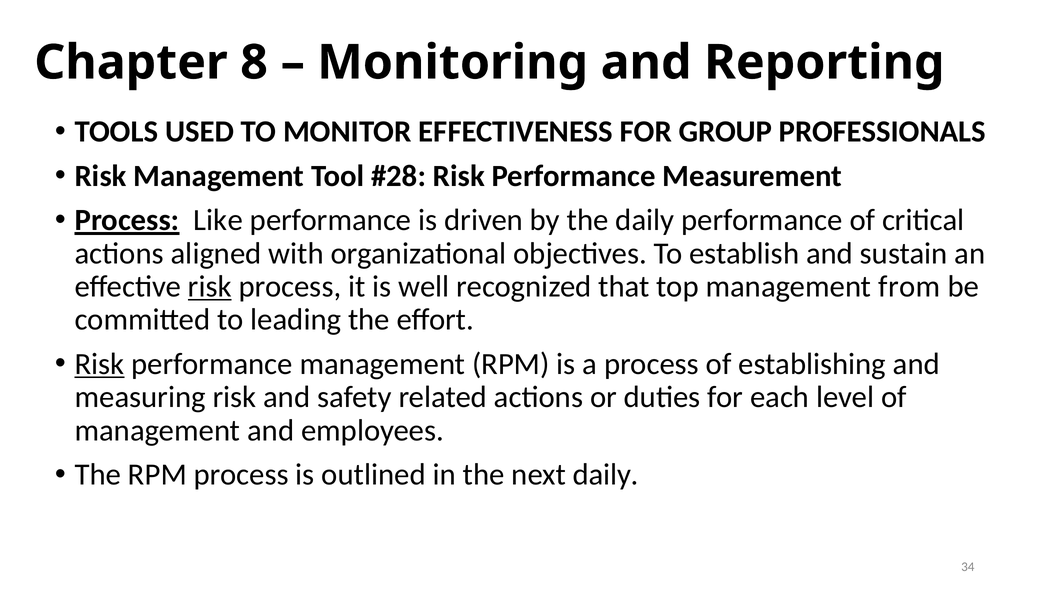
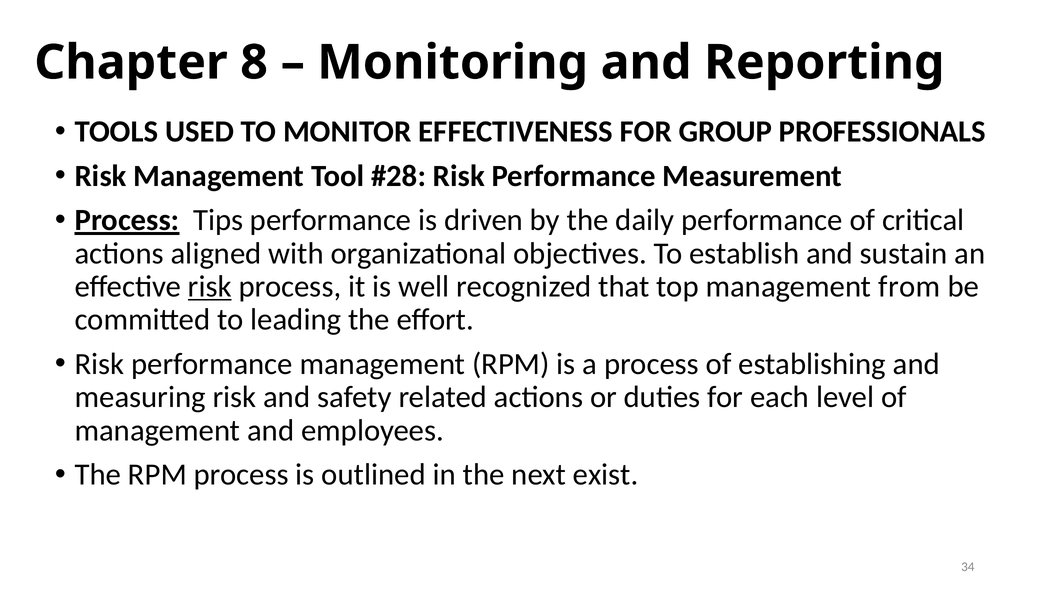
Like: Like -> Tips
Risk at (100, 364) underline: present -> none
next daily: daily -> exist
